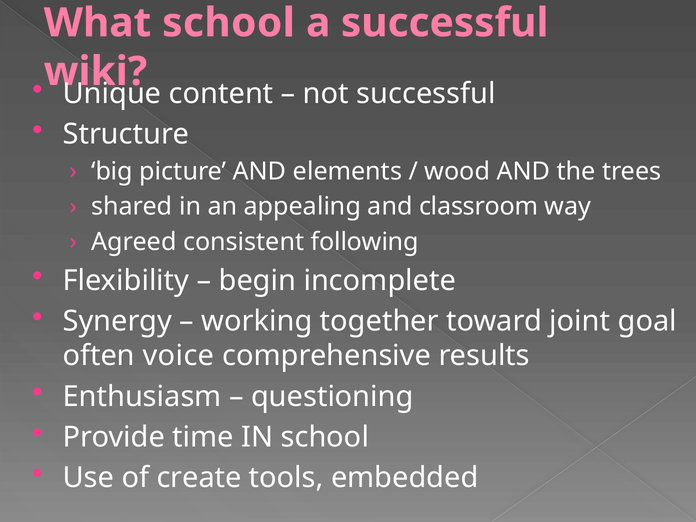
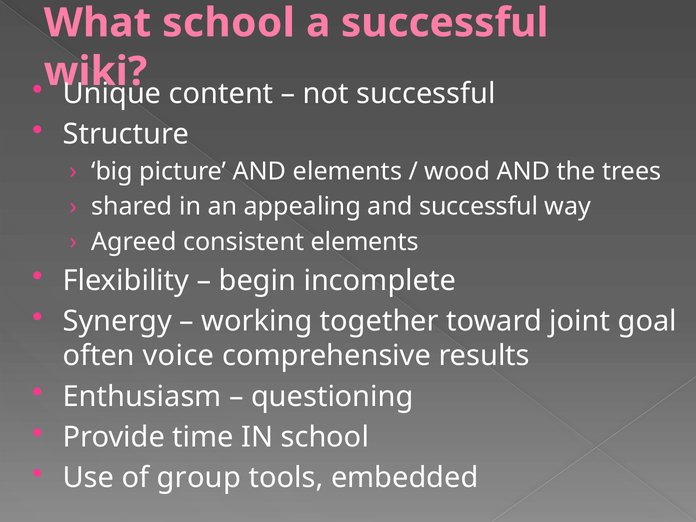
and classroom: classroom -> successful
consistent following: following -> elements
create: create -> group
